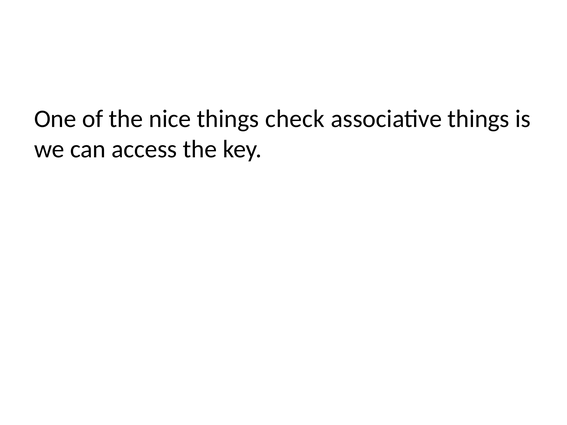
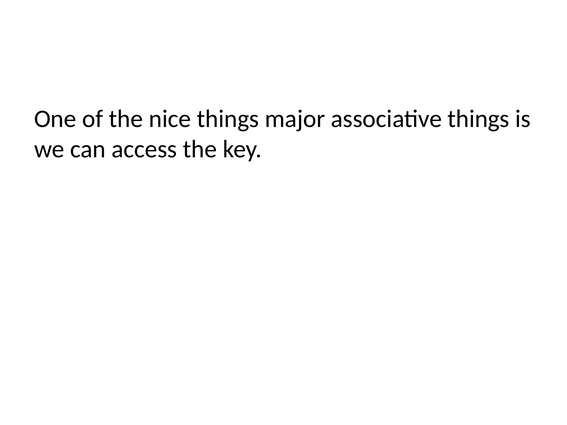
check: check -> major
